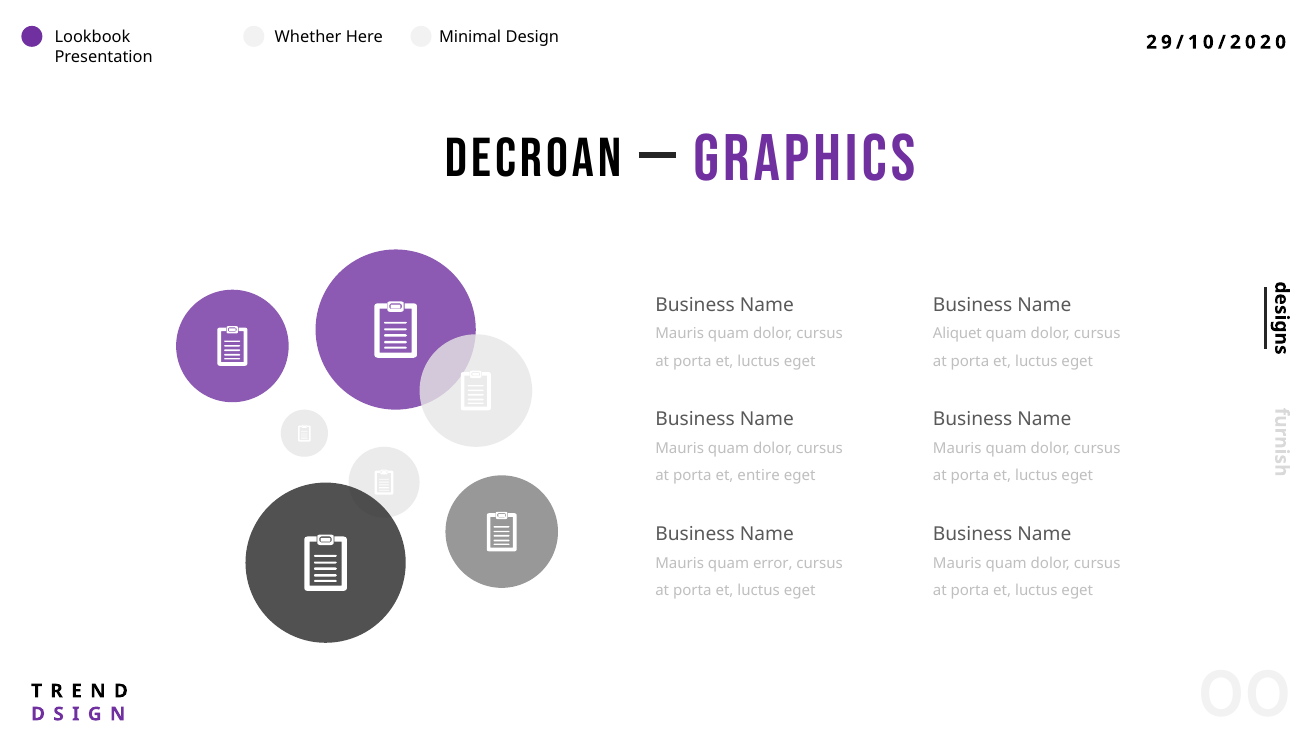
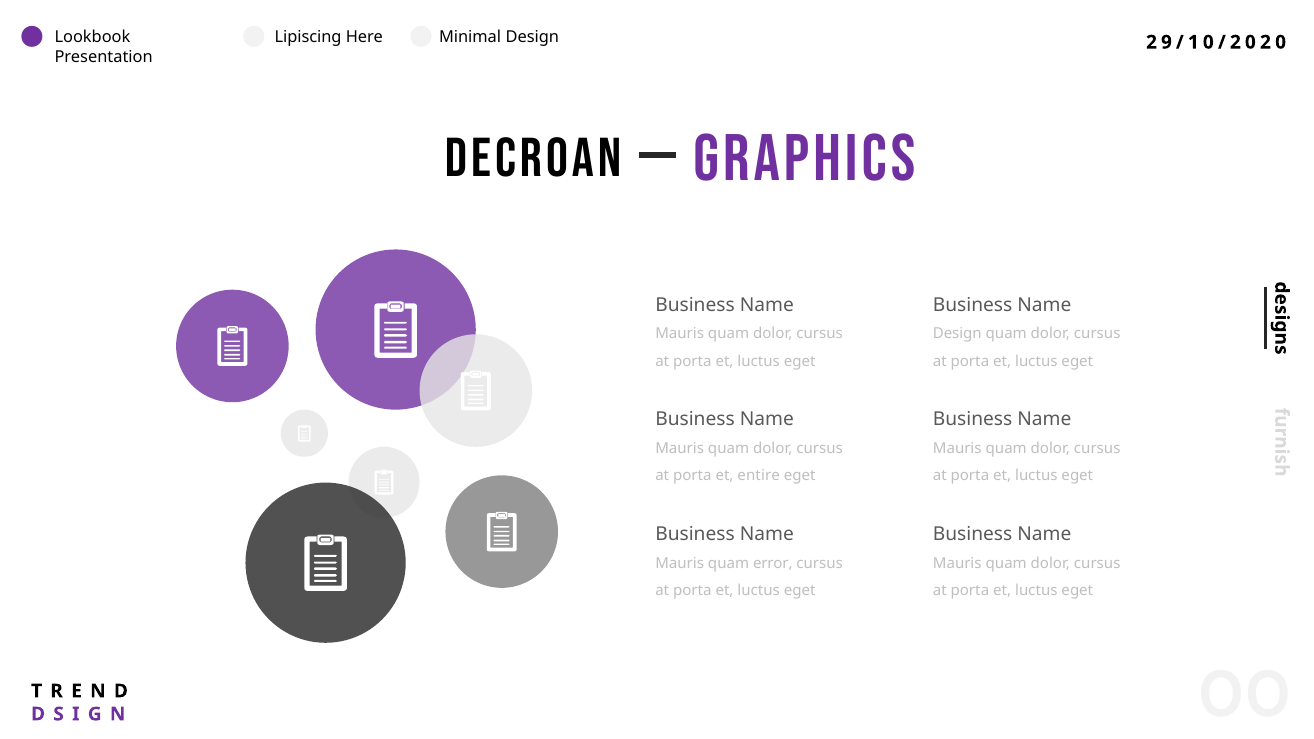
Whether: Whether -> Lipiscing
Aliquet at (957, 334): Aliquet -> Design
